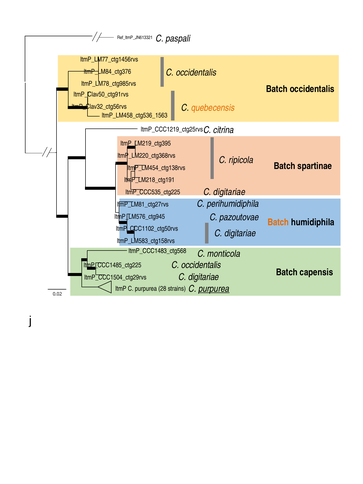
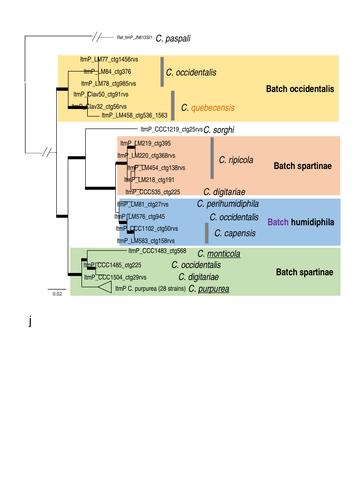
citrina: citrina -> sorghi
pazoutovae at (239, 217): pazoutovae -> occidentalis
Batch at (278, 222) colour: orange -> purple
digitariae at (240, 233): digitariae -> capensis
monticola underline: none -> present
capensis at (316, 272): capensis -> spartinae
